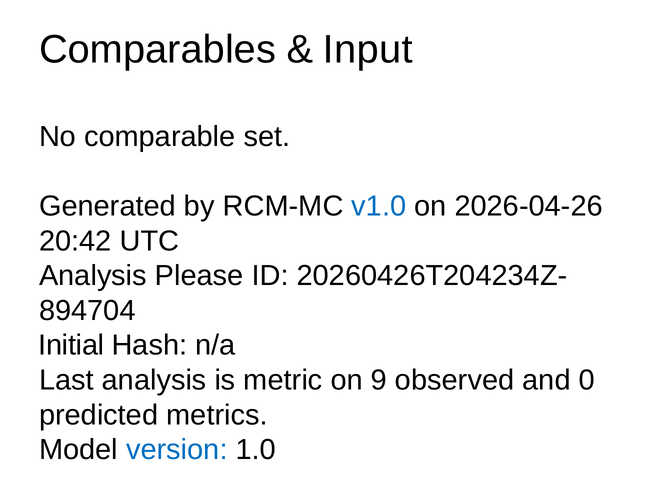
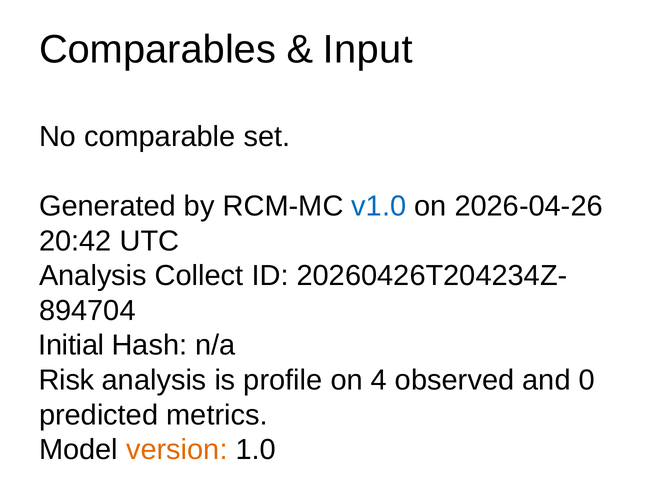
Please: Please -> Collect
Last: Last -> Risk
metric: metric -> profile
9: 9 -> 4
version colour: blue -> orange
